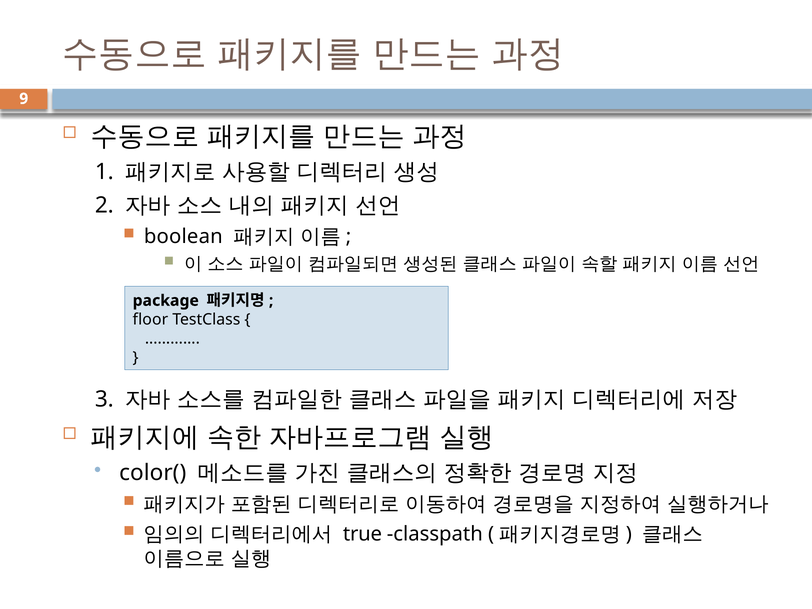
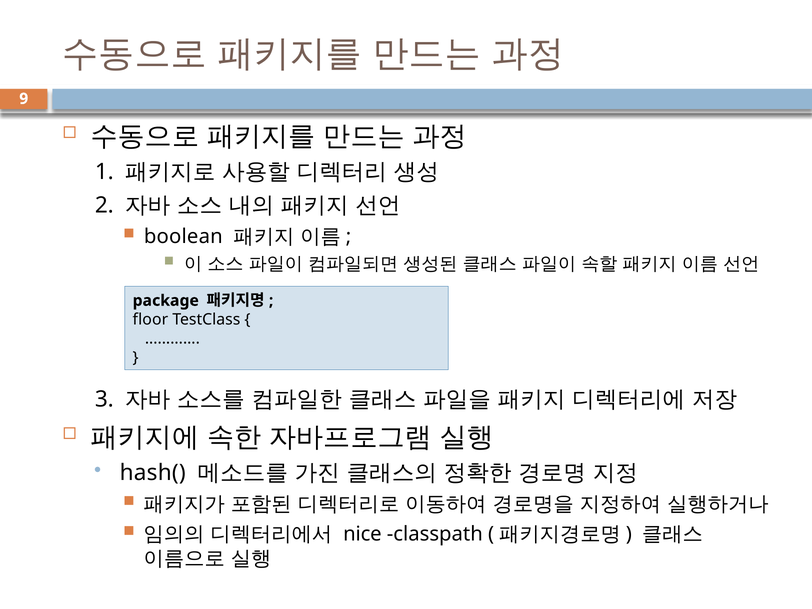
color(: color( -> hash(
true: true -> nice
